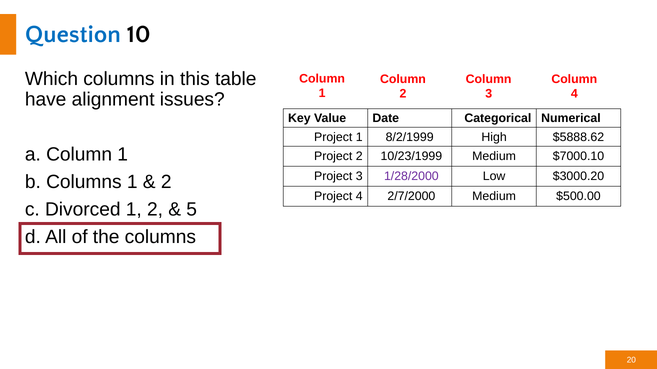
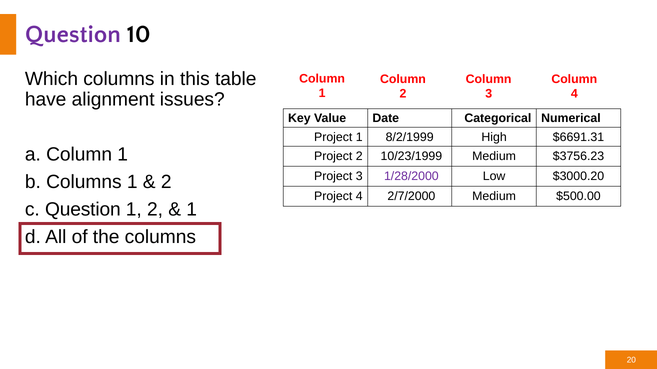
Question at (73, 34) colour: blue -> purple
$5888.62: $5888.62 -> $6691.31
$7000.10: $7000.10 -> $3756.23
c Divorced: Divorced -> Question
5 at (192, 210): 5 -> 1
